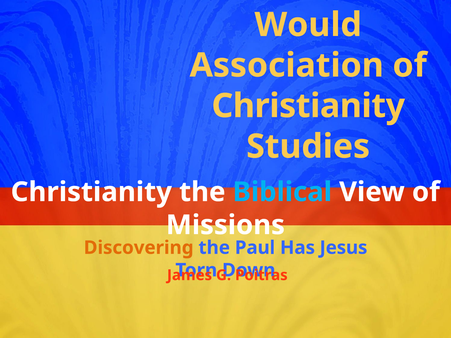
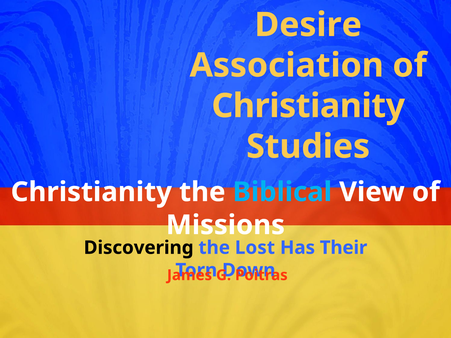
Would: Would -> Desire
Discovering colour: orange -> black
Paul: Paul -> Lost
Jesus: Jesus -> Their
